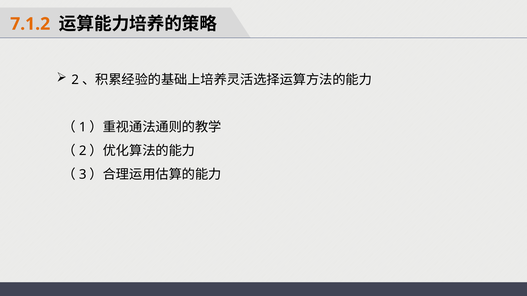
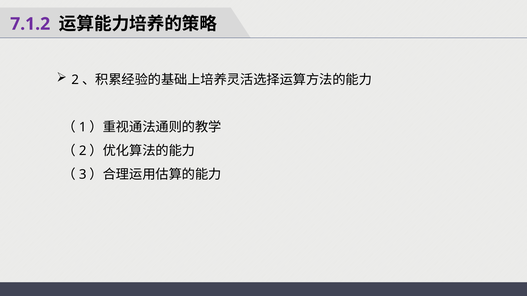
7.1.2 colour: orange -> purple
